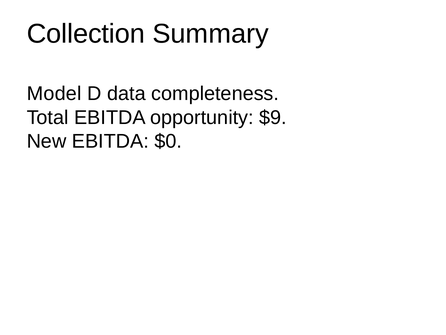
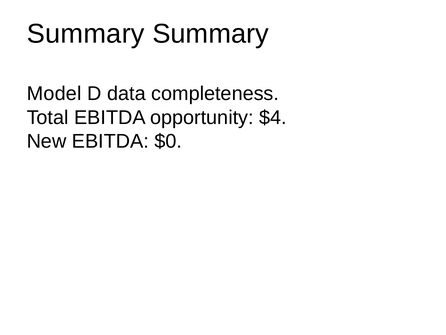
Collection at (86, 34): Collection -> Summary
$9: $9 -> $4
